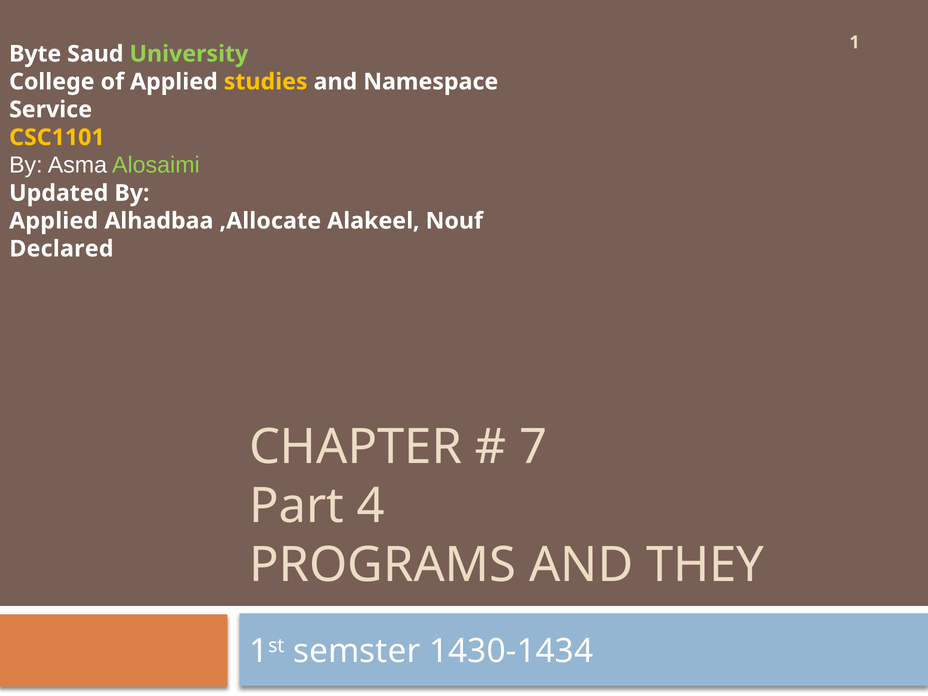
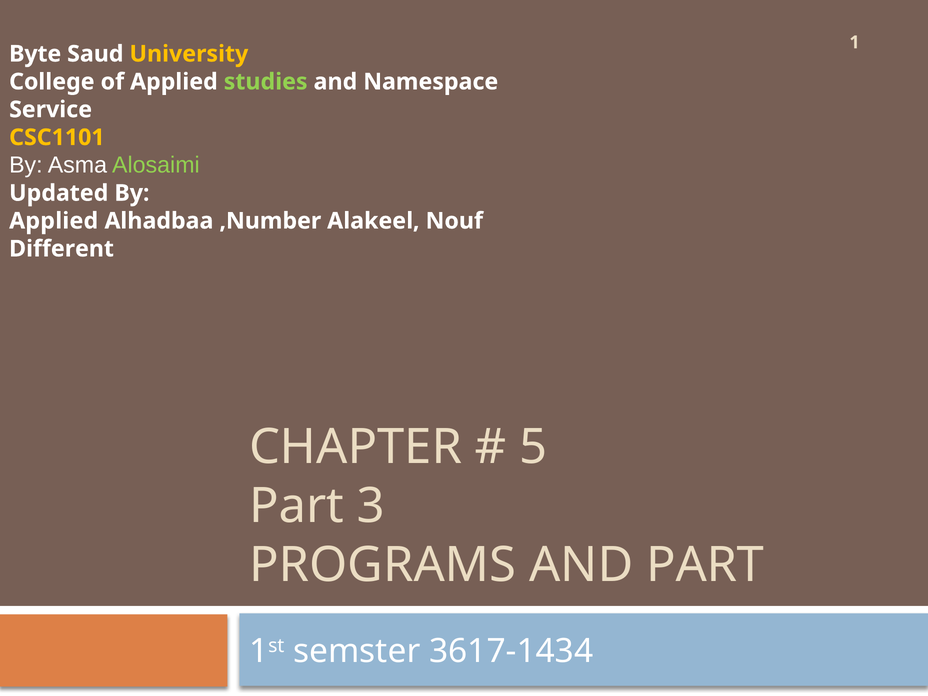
University colour: light green -> yellow
studies colour: yellow -> light green
,Allocate: ,Allocate -> ,Number
Declared: Declared -> Different
7: 7 -> 5
4: 4 -> 3
AND THEY: THEY -> PART
1430-1434: 1430-1434 -> 3617-1434
